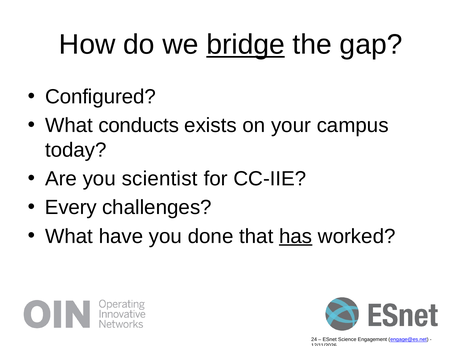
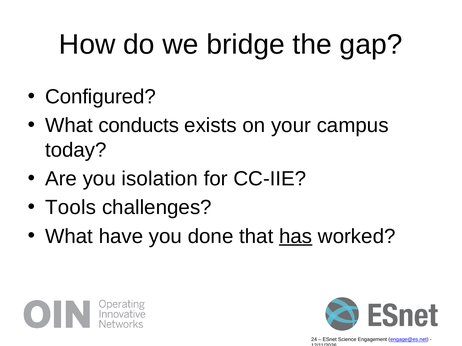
bridge underline: present -> none
scientist: scientist -> isolation
Every: Every -> Tools
